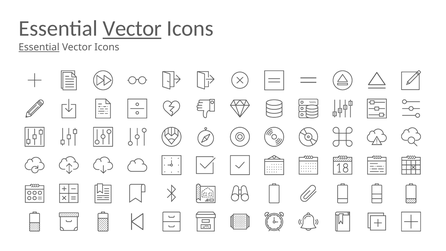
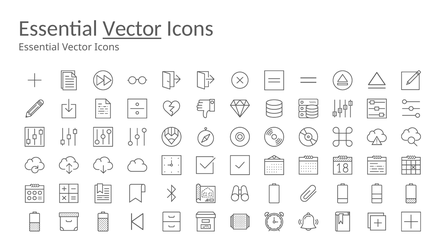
Essential at (39, 47) underline: present -> none
